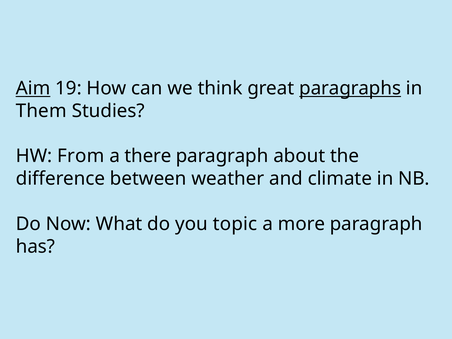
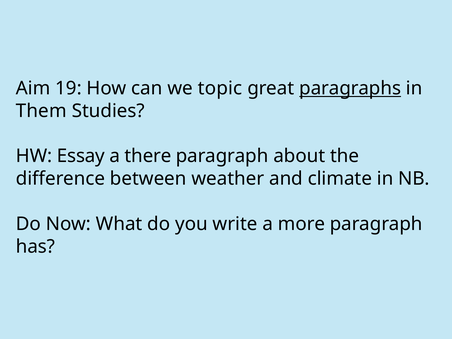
Aim underline: present -> none
think: think -> topic
From: From -> Essay
topic: topic -> write
